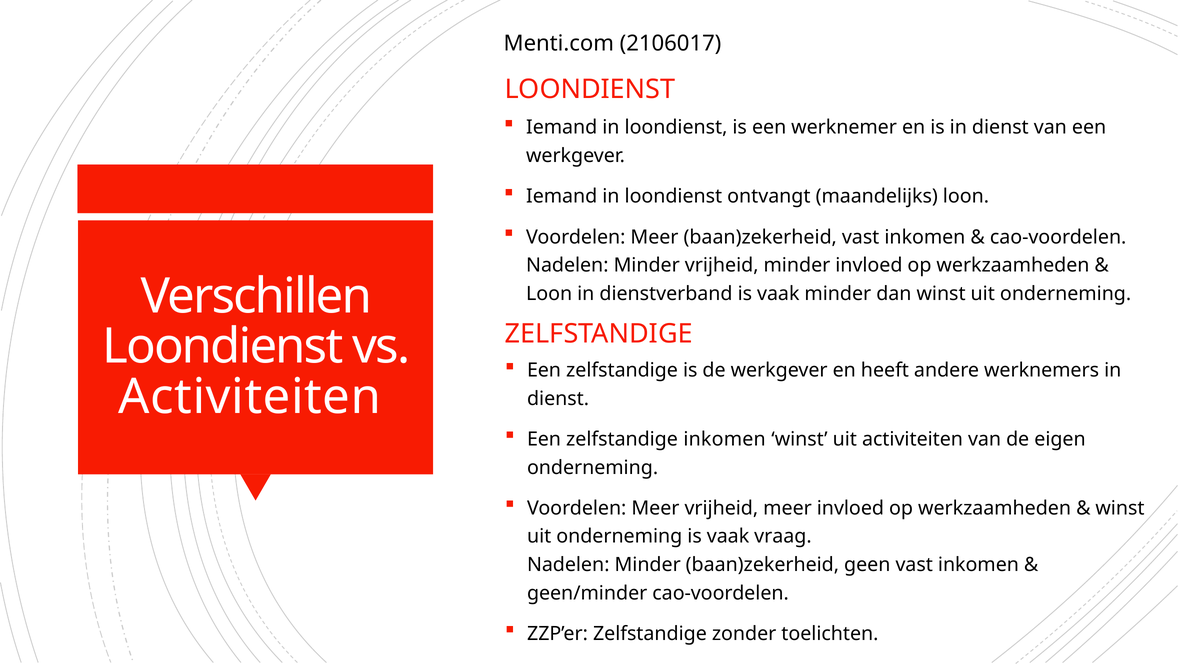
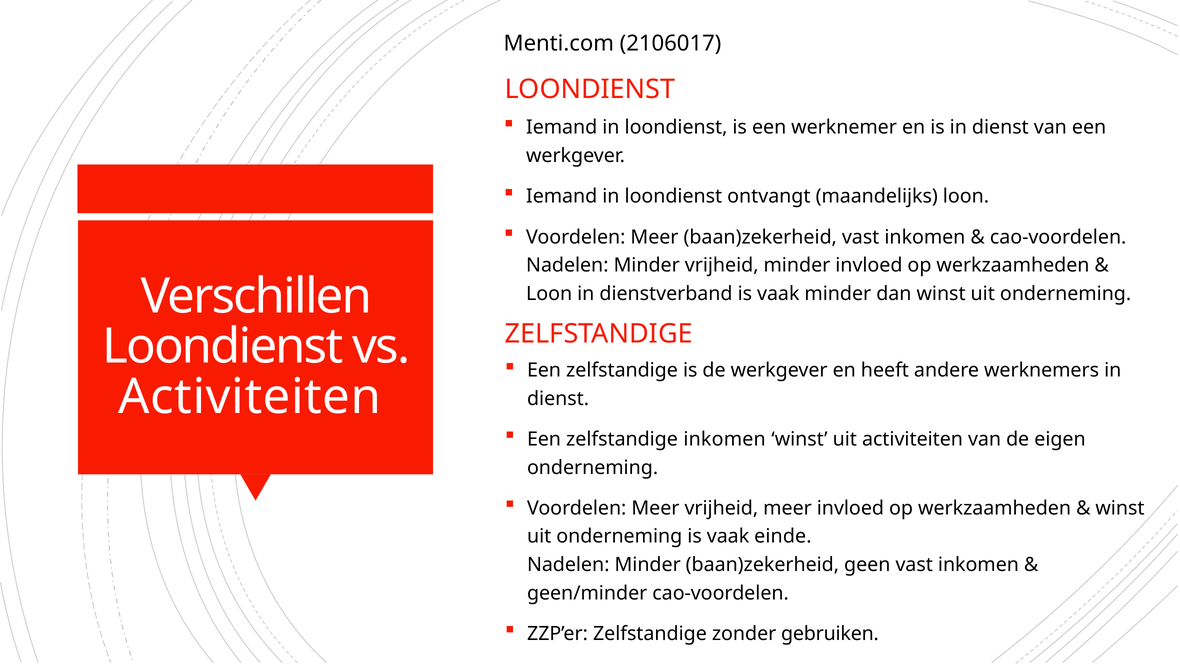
vraag: vraag -> einde
toelichten: toelichten -> gebruiken
